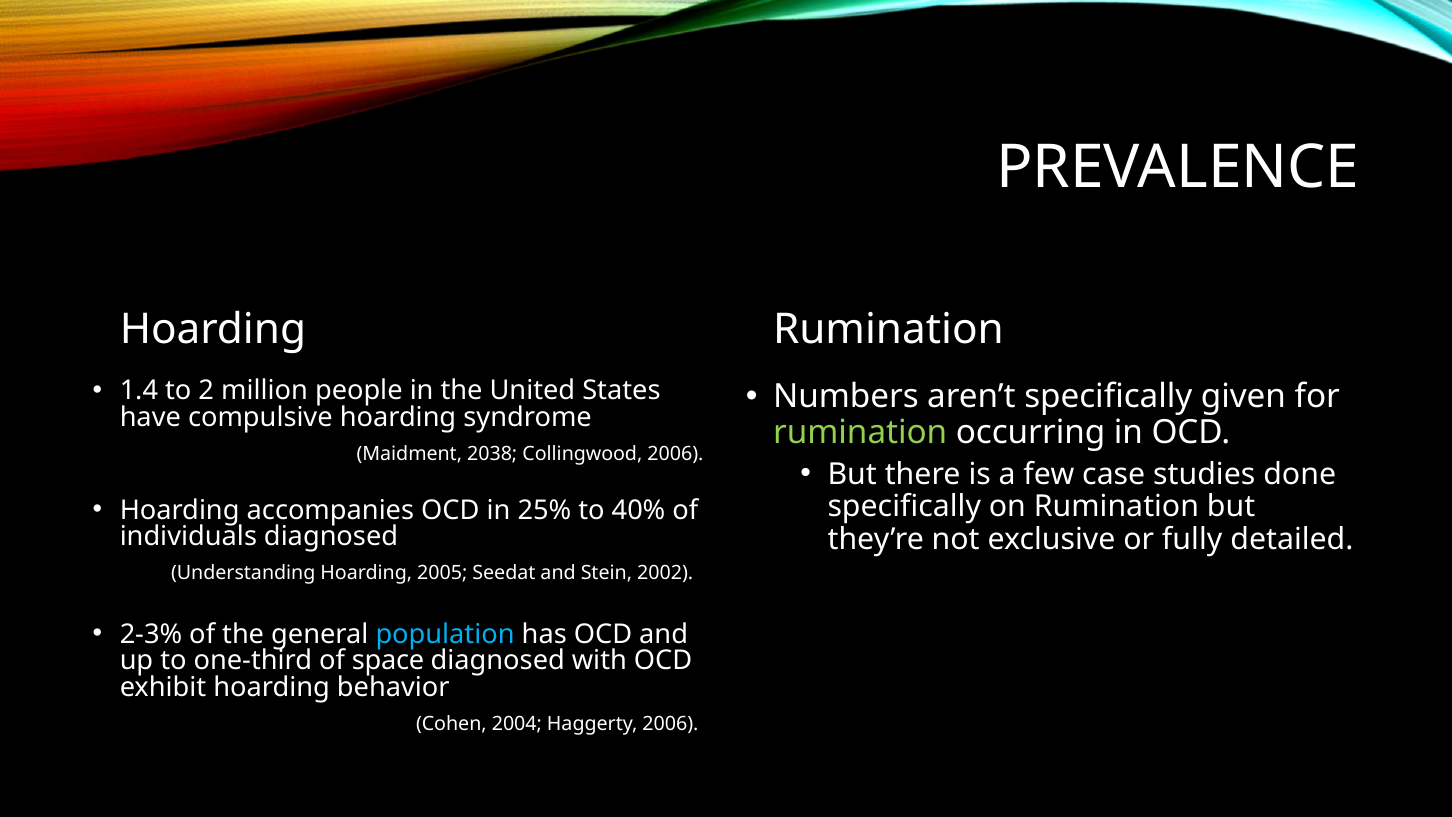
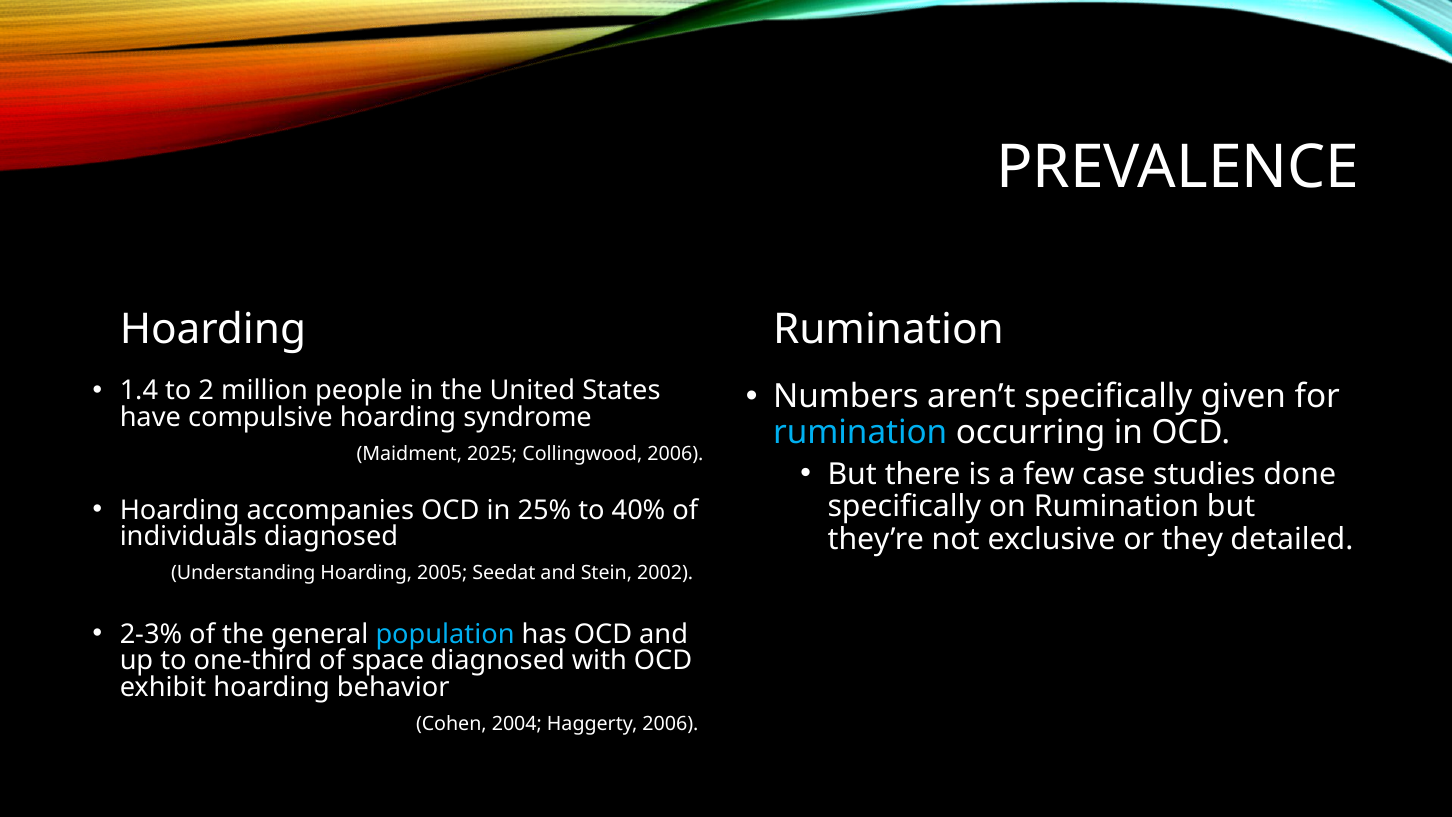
rumination at (860, 432) colour: light green -> light blue
2038: 2038 -> 2025
fully: fully -> they
